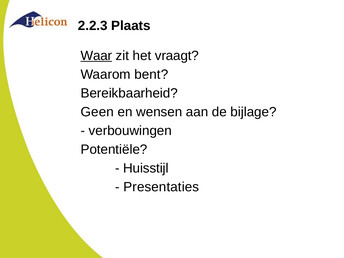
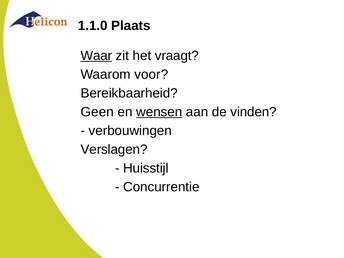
2.2.3: 2.2.3 -> 1.1.0
bent: bent -> voor
wensen underline: none -> present
bijlage: bijlage -> vinden
Potentiële: Potentiële -> Verslagen
Presentaties: Presentaties -> Concurrentie
